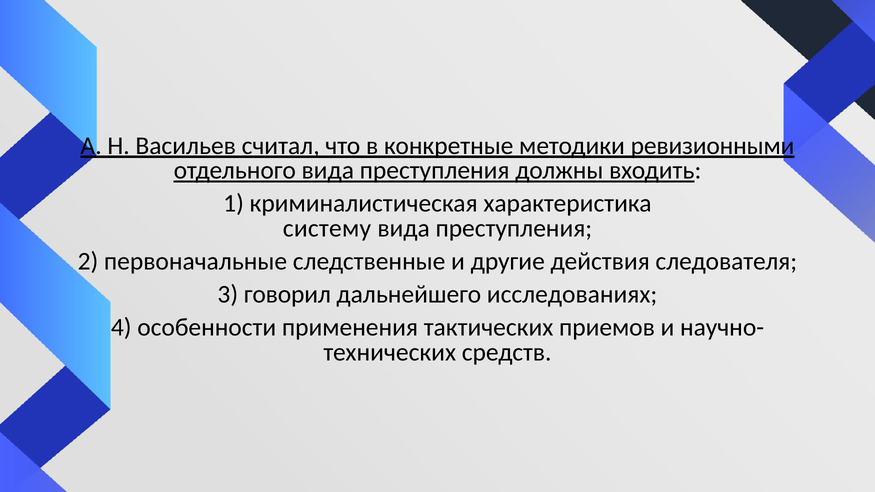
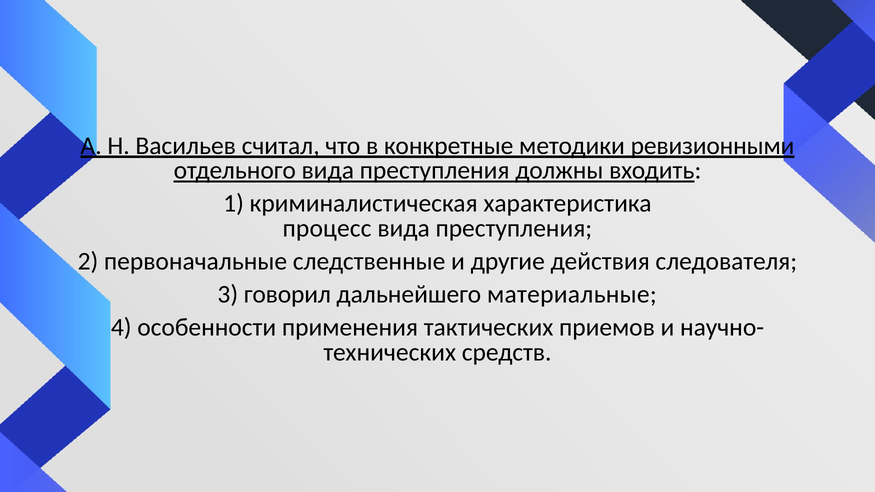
систему: систему -> процесс
исследованиях: исследованиях -> материальные
